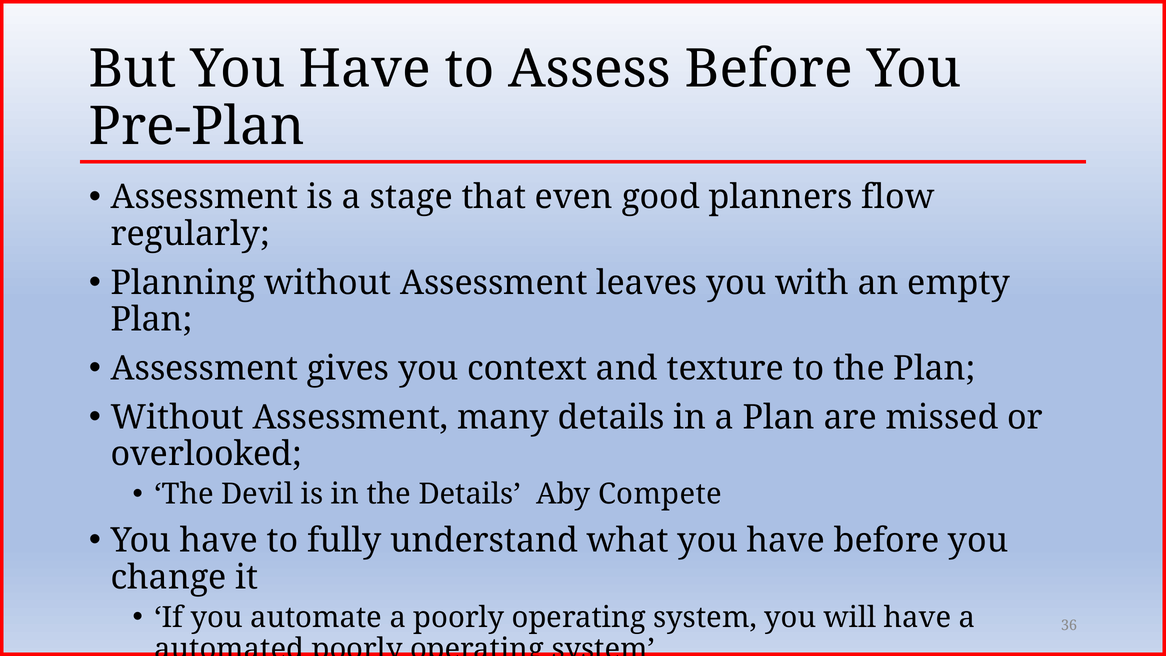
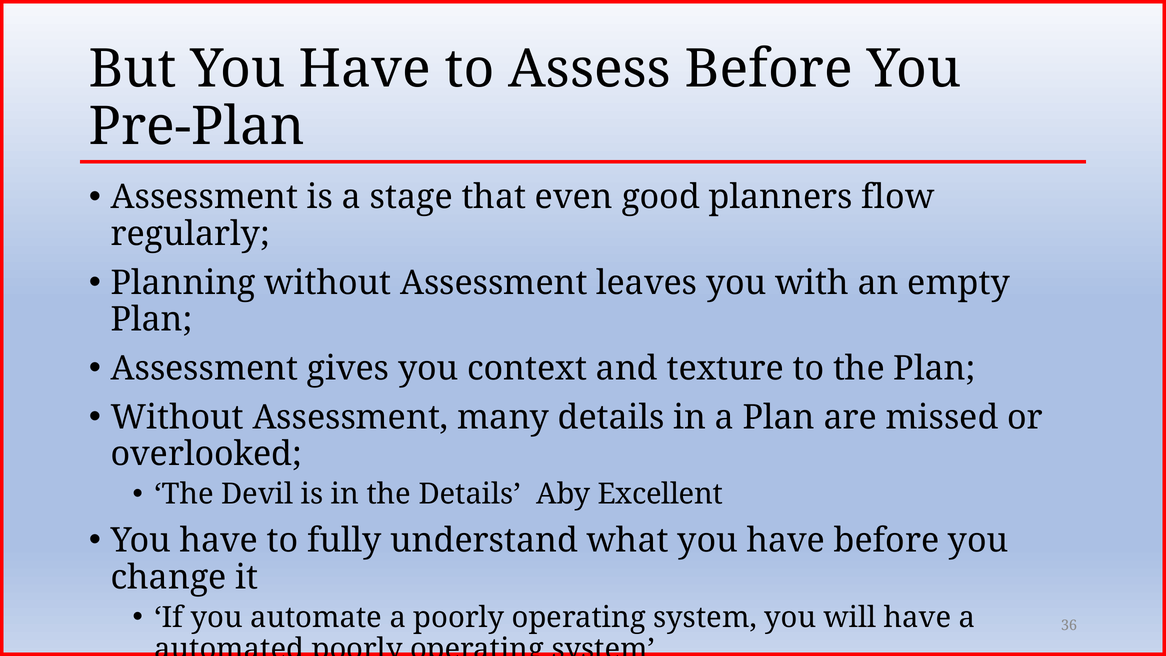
Compete: Compete -> Excellent
